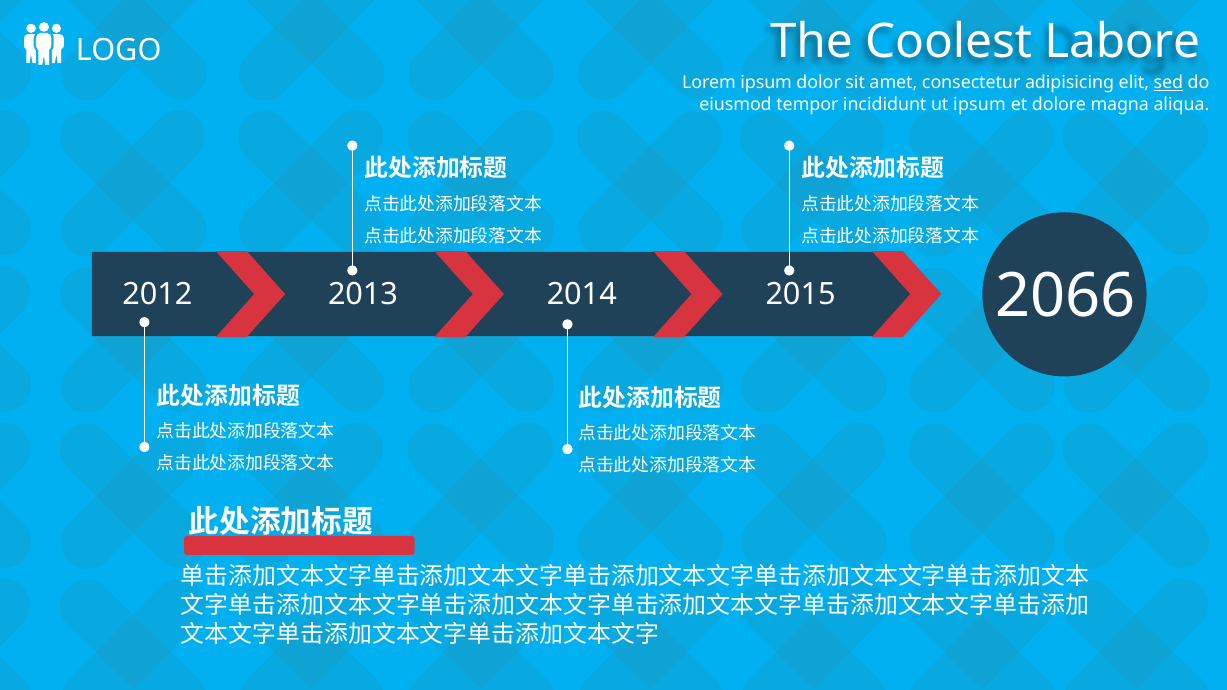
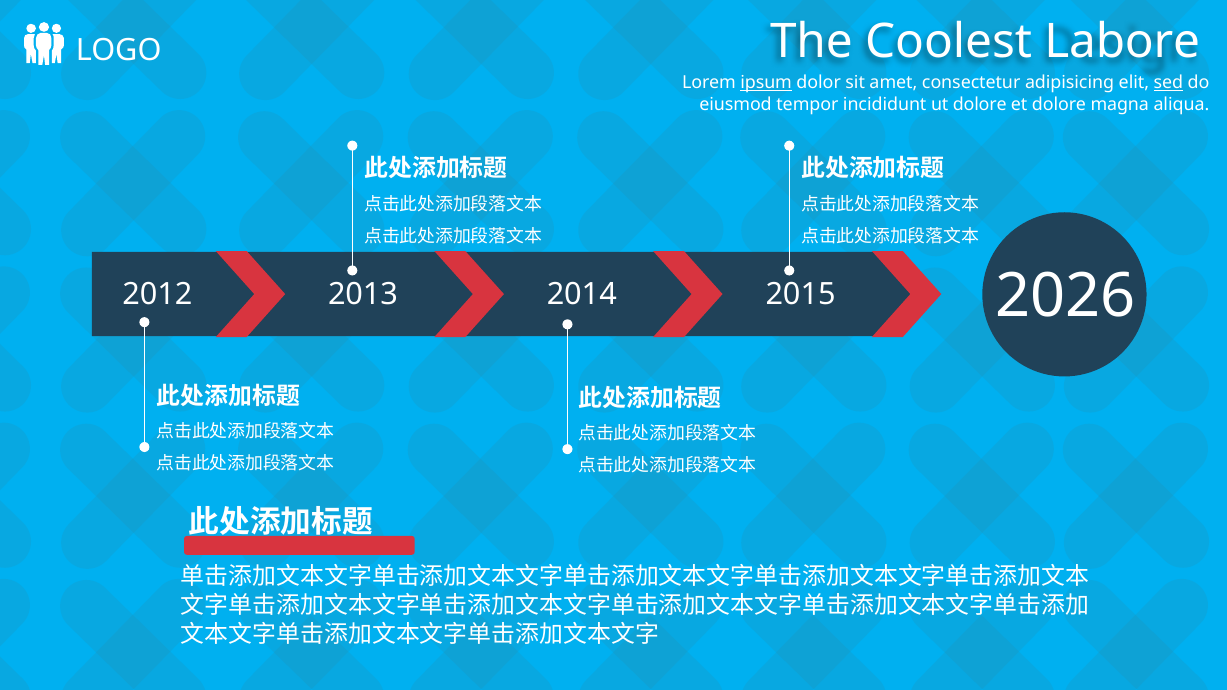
ipsum at (766, 83) underline: none -> present
ut ipsum: ipsum -> dolore
2066: 2066 -> 2026
